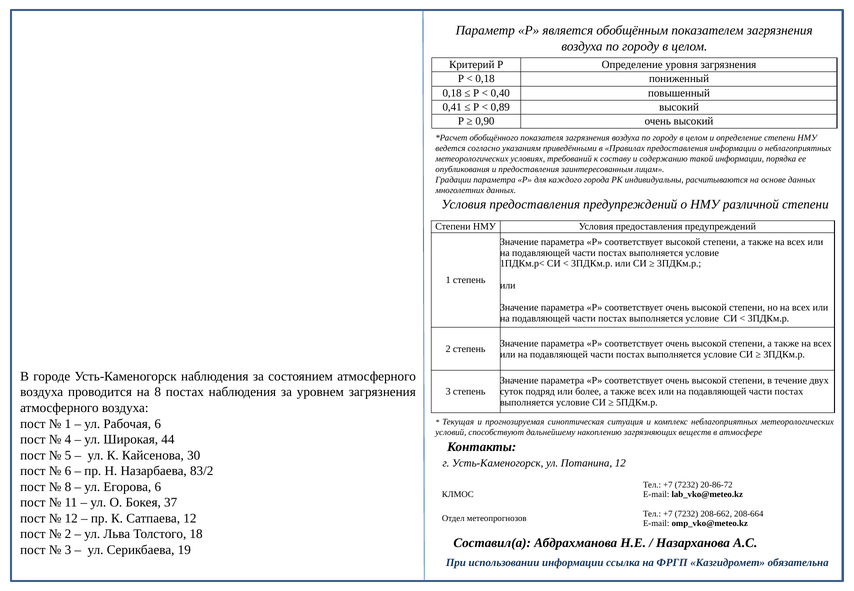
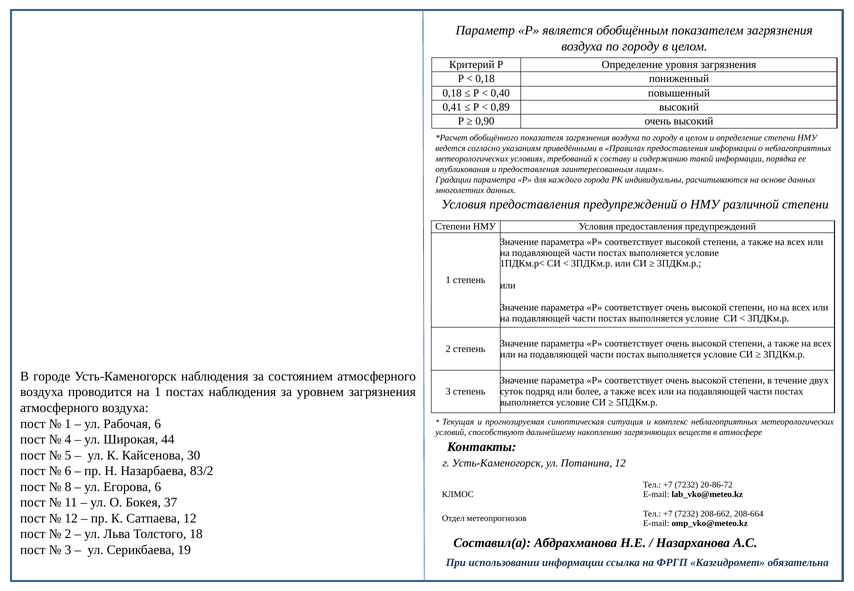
на 8: 8 -> 1
